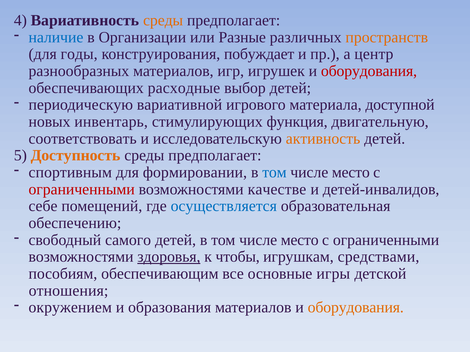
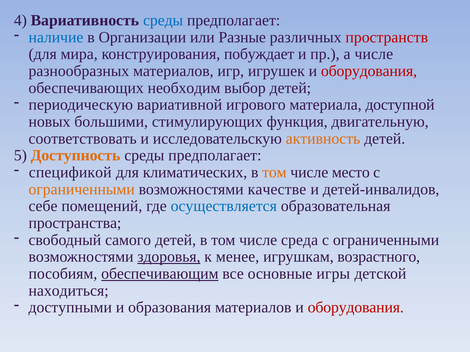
среды at (163, 20) colour: orange -> blue
пространств colour: orange -> red
годы: годы -> мира
а центр: центр -> числе
расходные: расходные -> необходим
инвентарь: инвентарь -> большими
спортивным: спортивным -> спецификой
формировании: формировании -> климатических
том at (274, 173) colour: blue -> orange
ограниченными at (82, 189) colour: red -> orange
обеспечению: обеспечению -> пространства
место at (300, 240): место -> среда
чтобы: чтобы -> менее
средствами: средствами -> возрастного
обеспечивающим underline: none -> present
отношения: отношения -> находиться
окружением: окружением -> доступными
оборудования at (356, 308) colour: orange -> red
